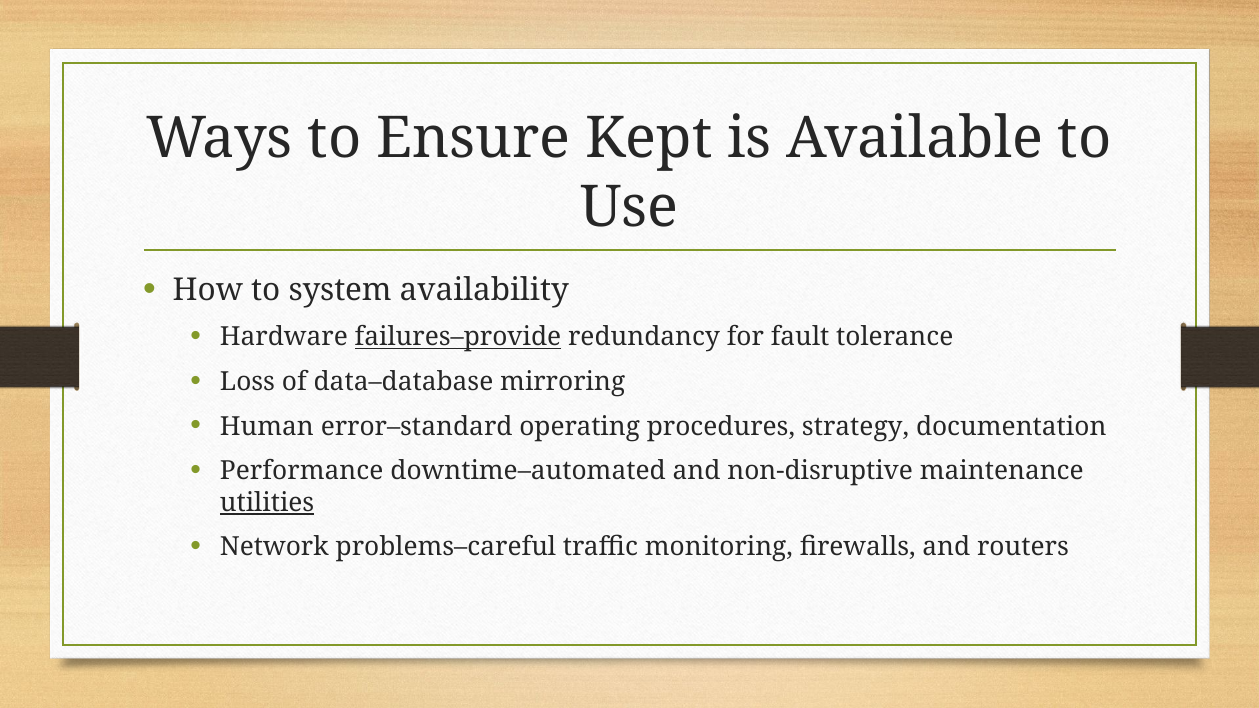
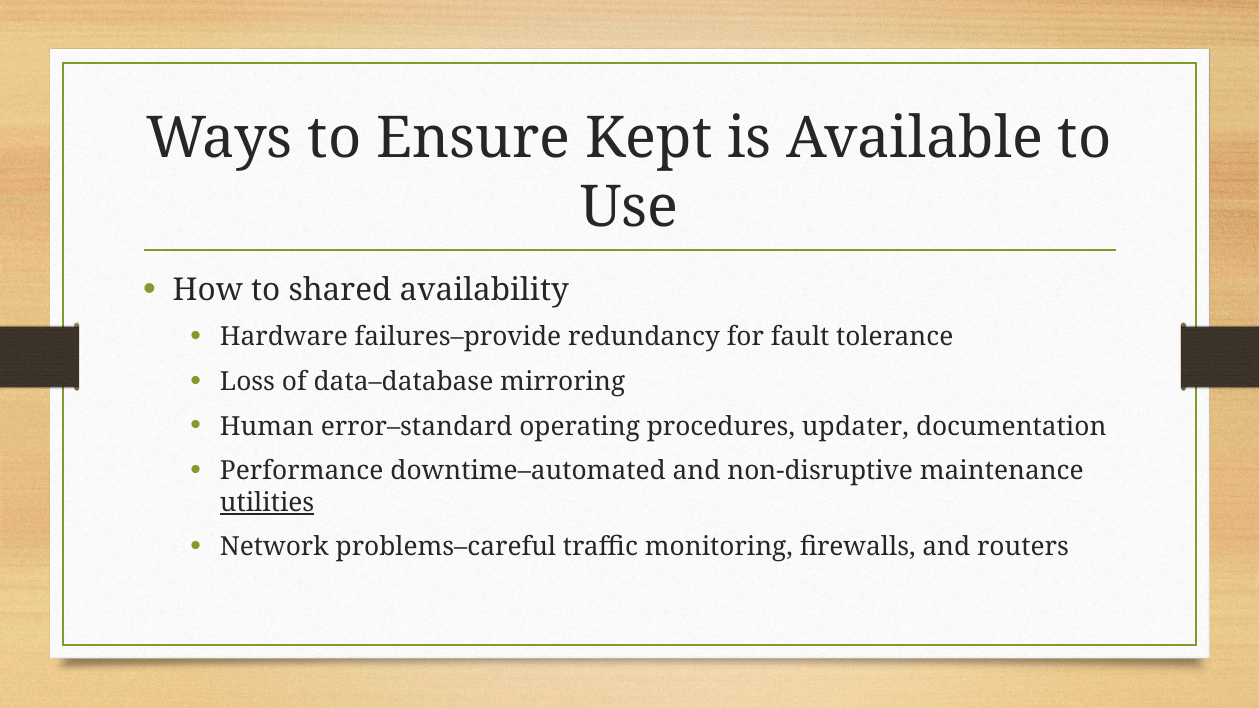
system: system -> shared
failures–provide underline: present -> none
strategy: strategy -> updater
